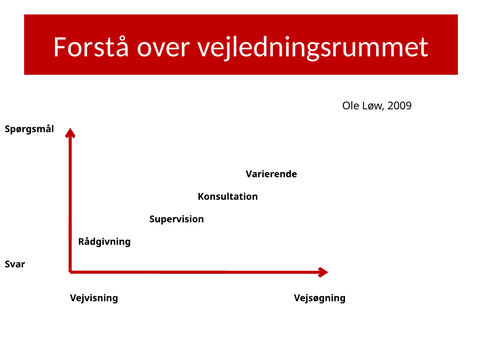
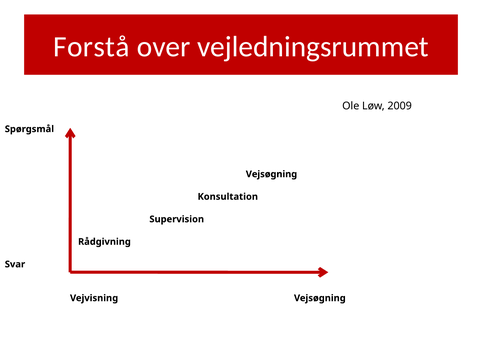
Varierende at (271, 174): Varierende -> Vejsøgning
